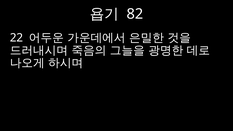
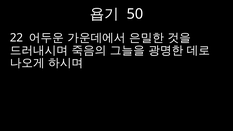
82: 82 -> 50
